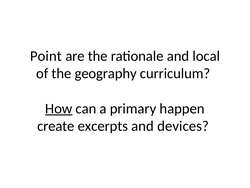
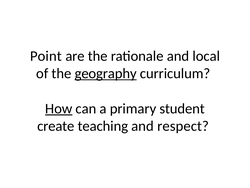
geography underline: none -> present
happen: happen -> student
excerpts: excerpts -> teaching
devices: devices -> respect
